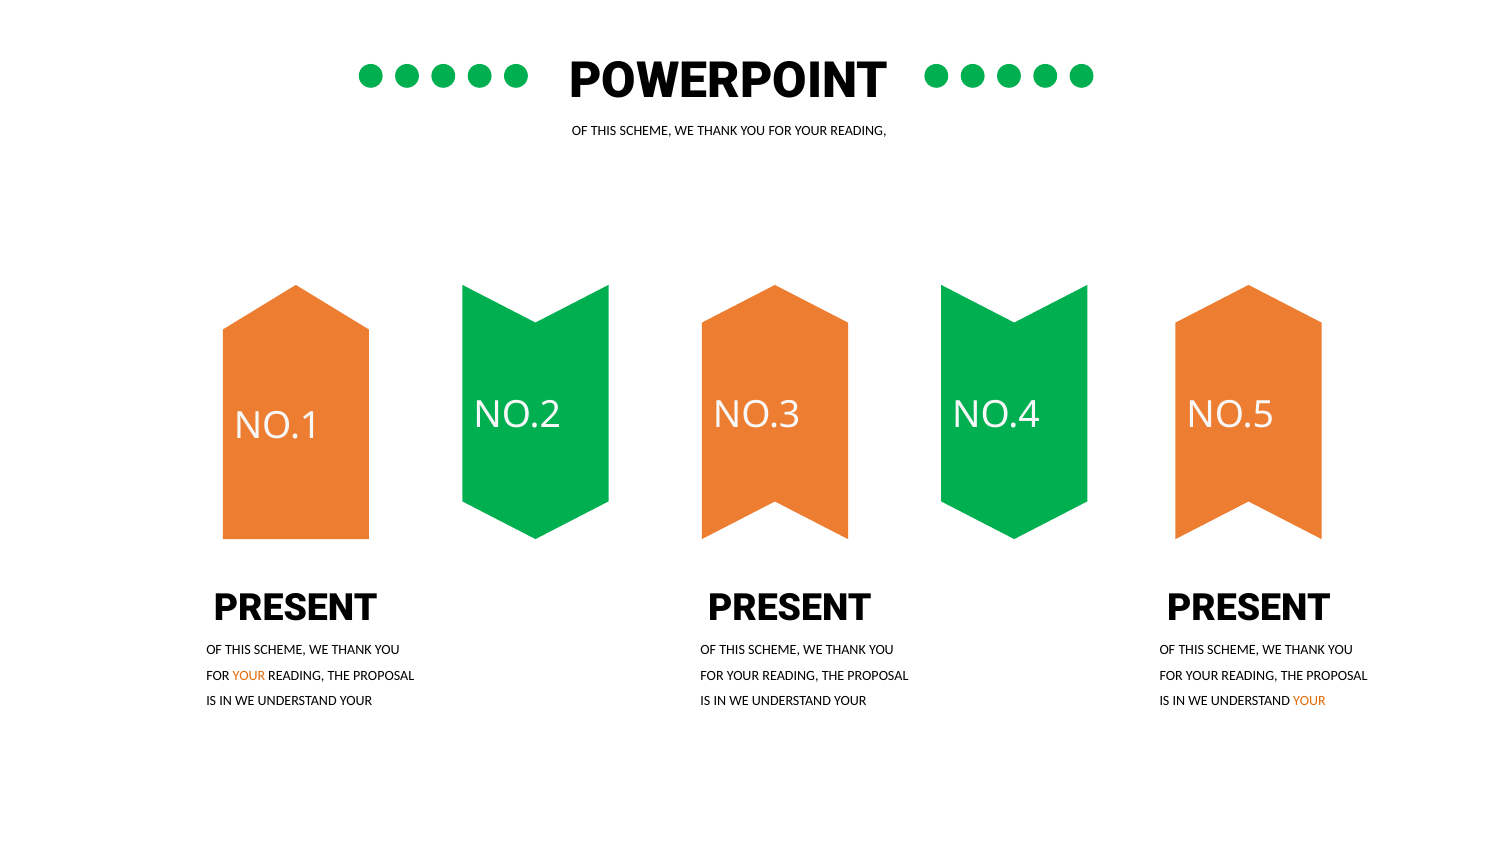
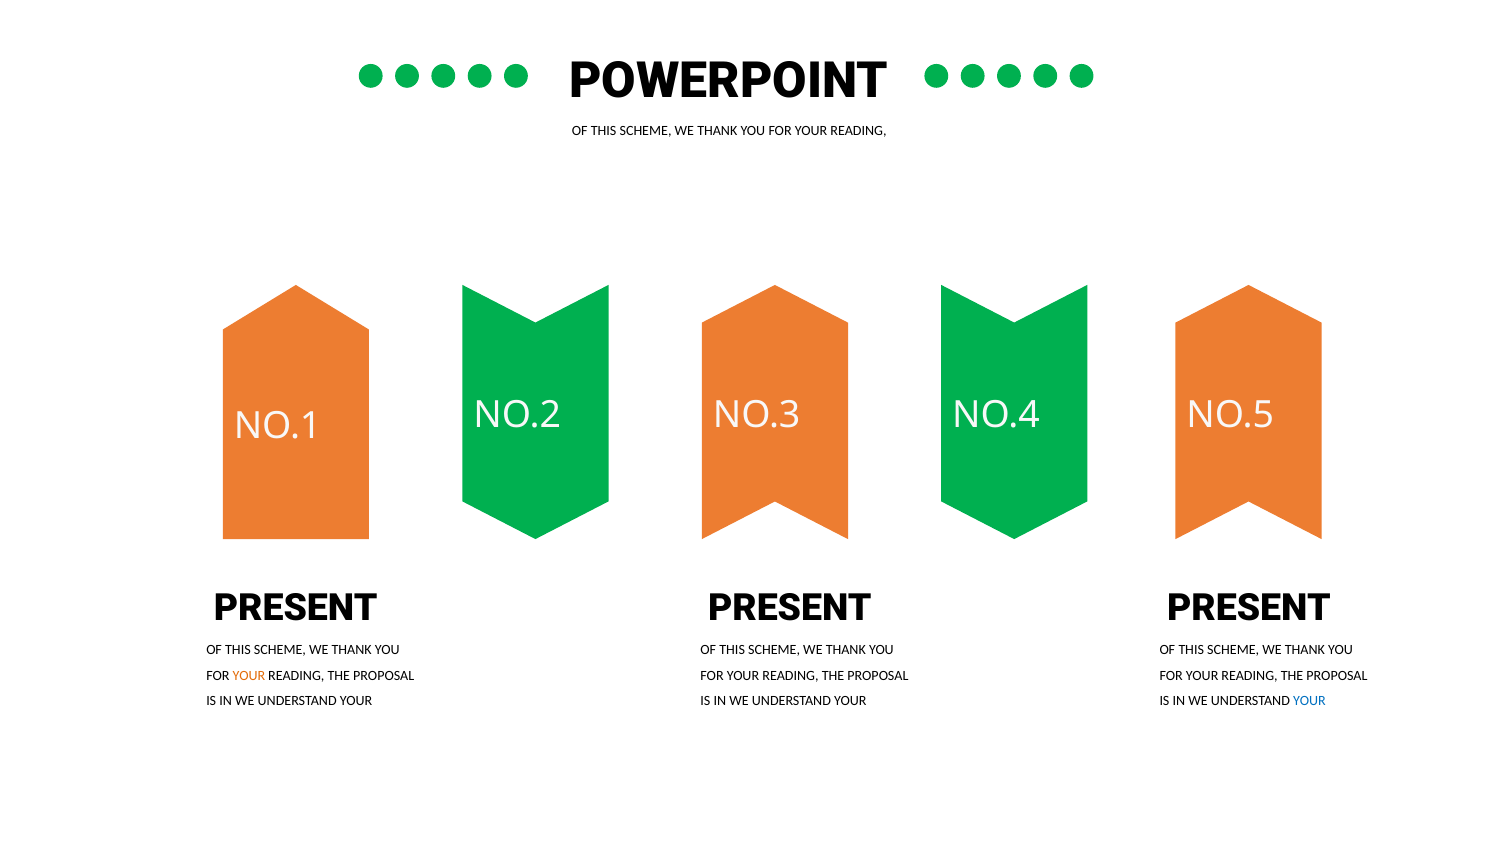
YOUR at (1309, 701) colour: orange -> blue
